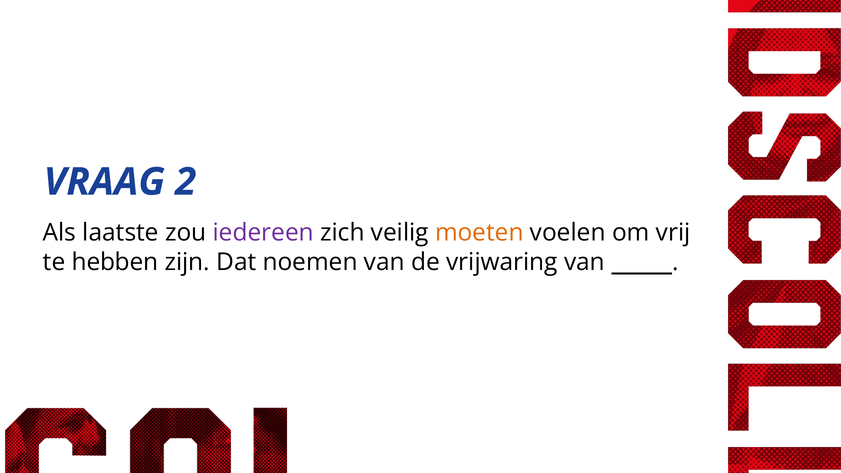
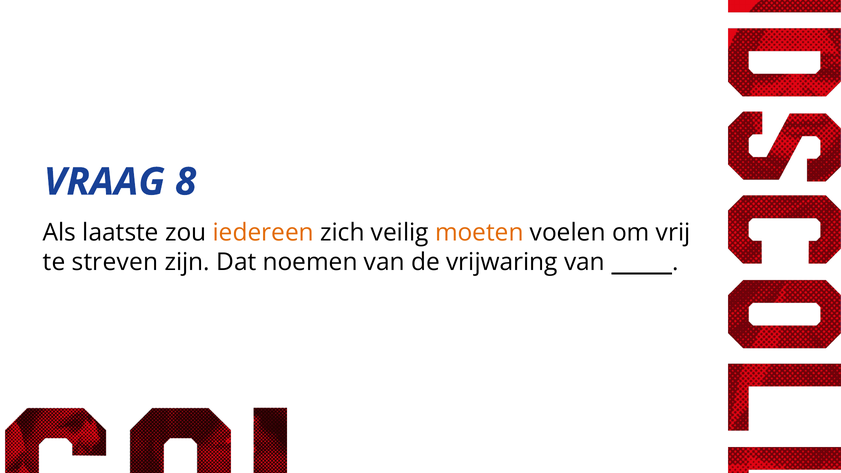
2: 2 -> 8
iedereen colour: purple -> orange
hebben: hebben -> streven
